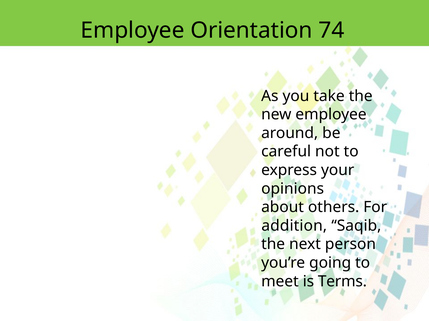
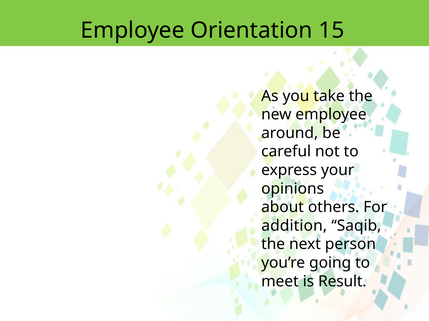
74: 74 -> 15
Terms: Terms -> Result
